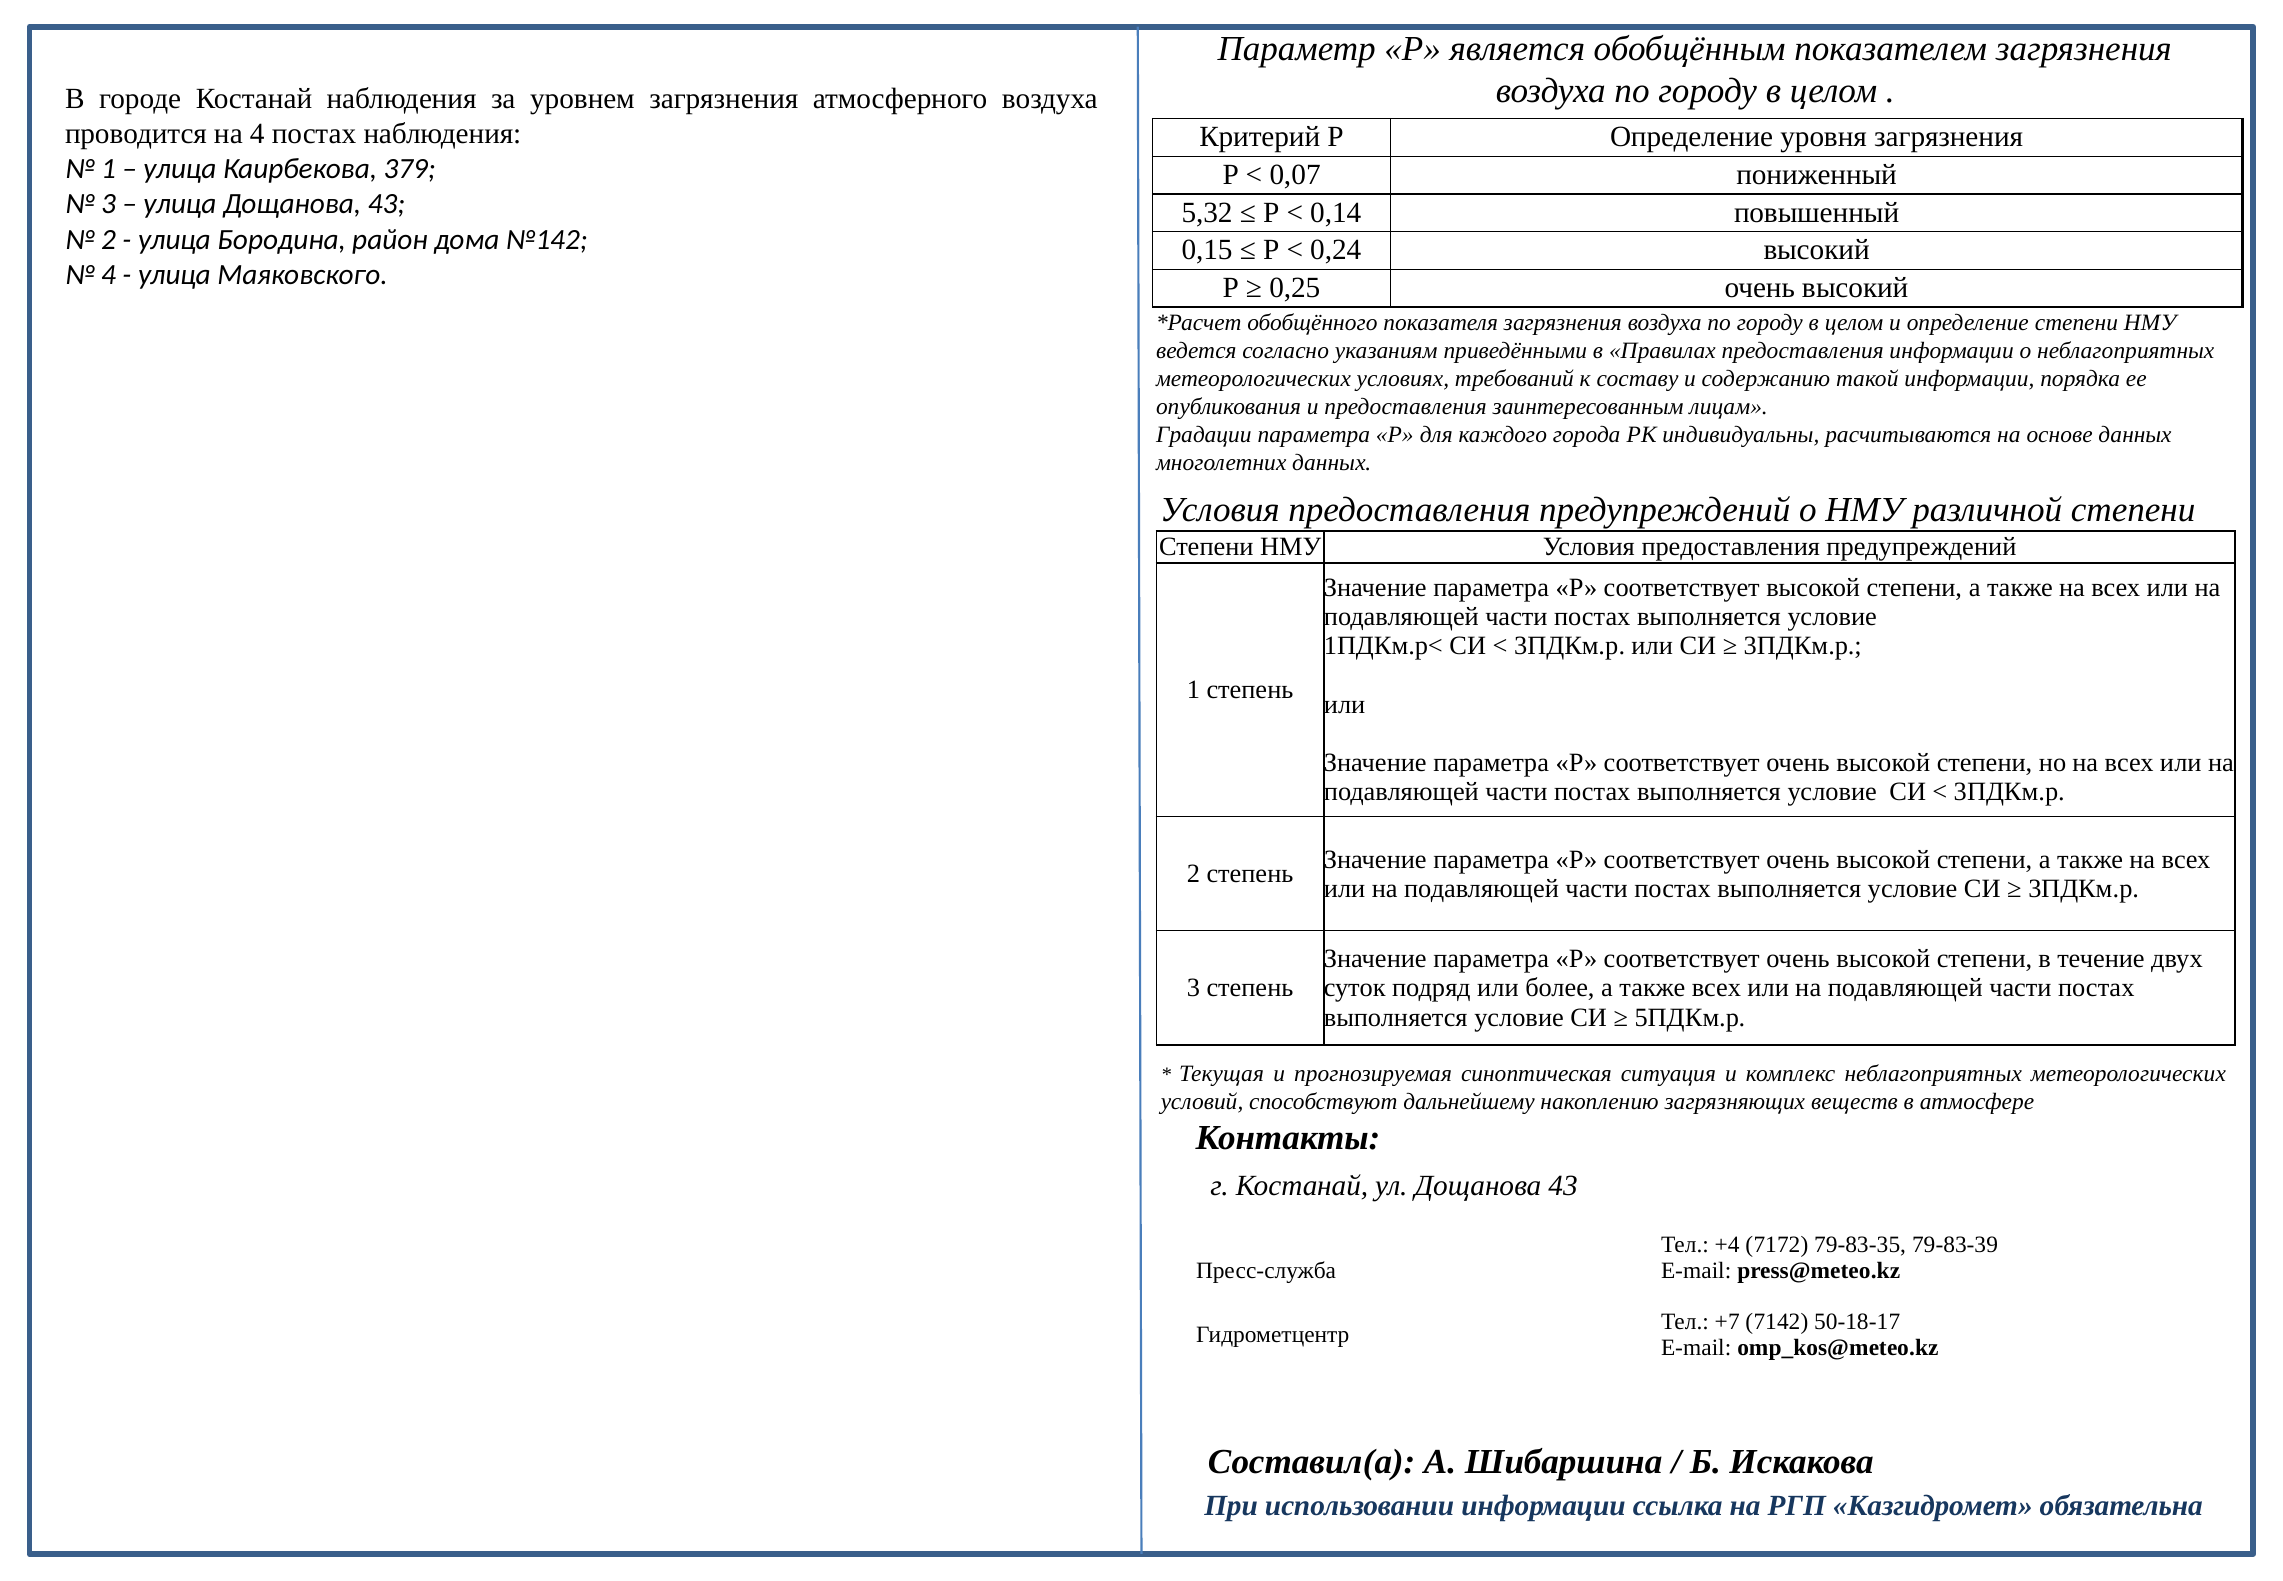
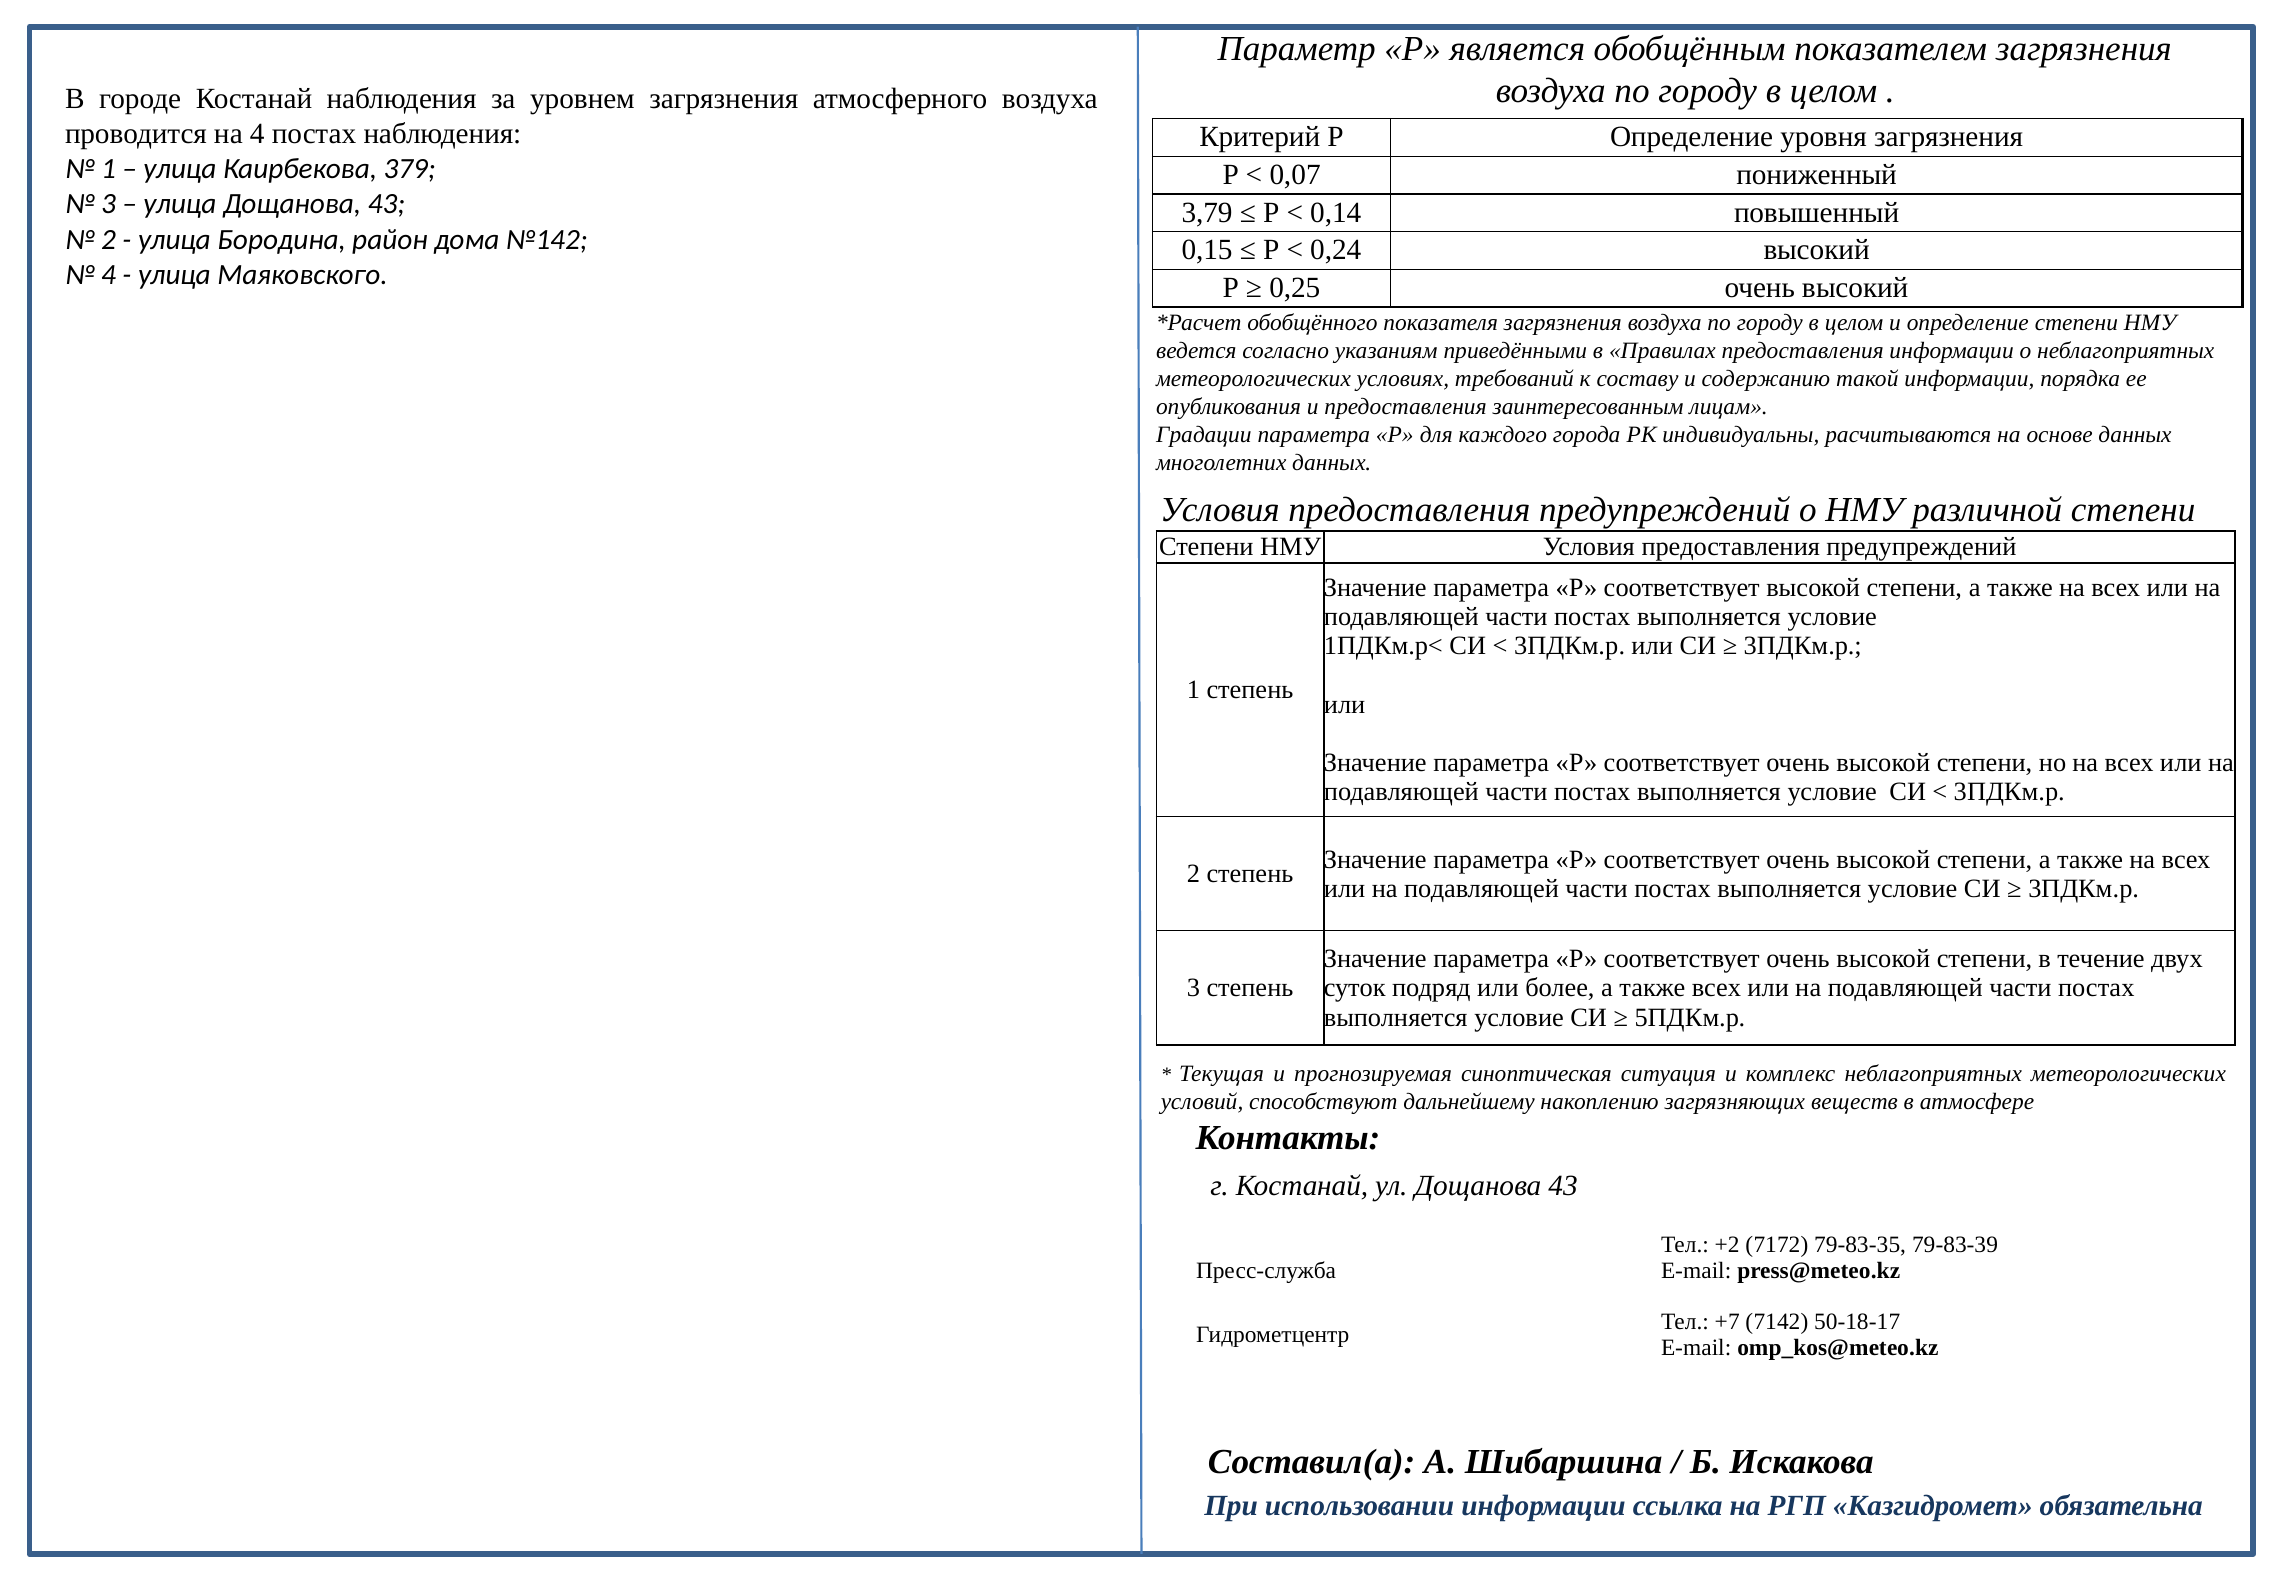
5,32: 5,32 -> 3,79
+4: +4 -> +2
